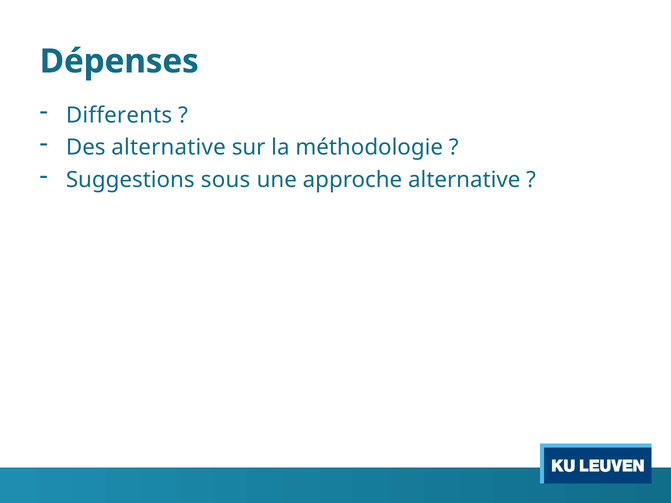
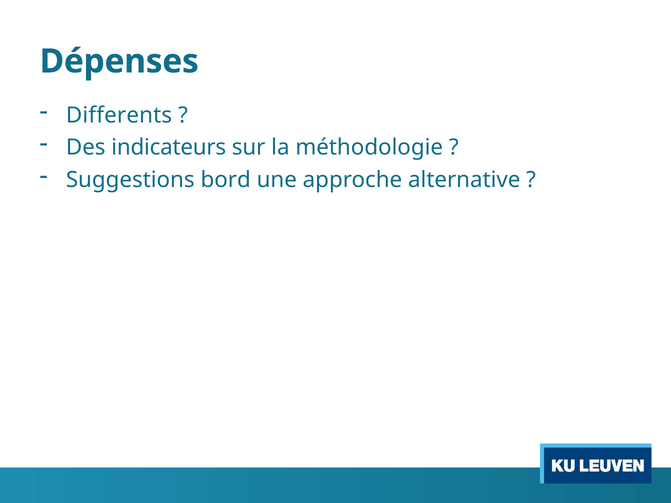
Des alternative: alternative -> indicateurs
sous: sous -> bord
